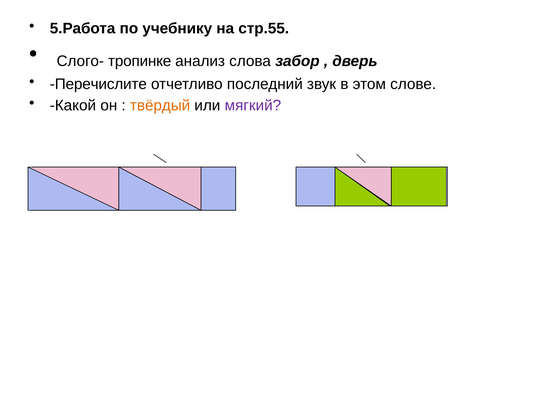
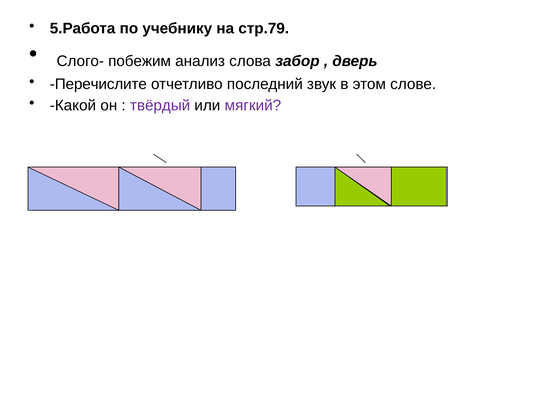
стр.55: стр.55 -> стр.79
тропинке: тропинке -> побежим
твёрдый colour: orange -> purple
